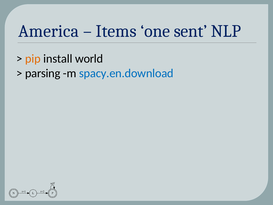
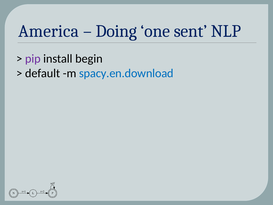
Items: Items -> Doing
pip colour: orange -> purple
world: world -> begin
parsing: parsing -> default
